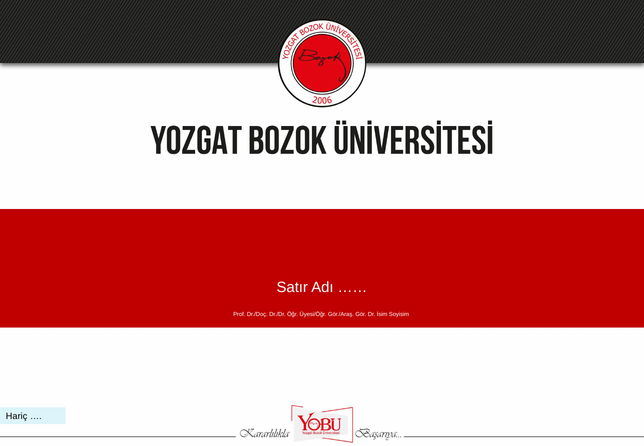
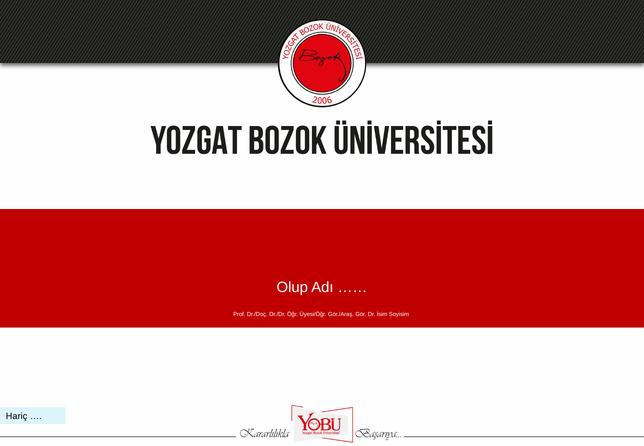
Satır: Satır -> Olup
